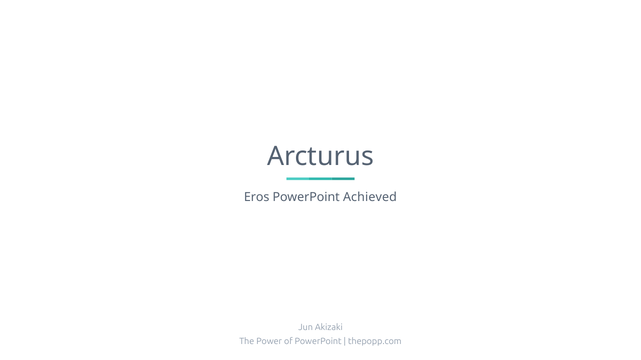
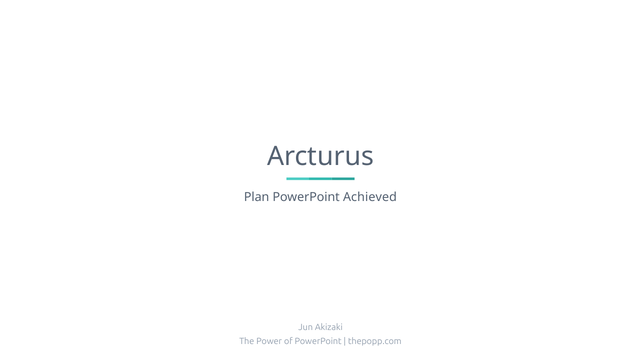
Eros: Eros -> Plan
